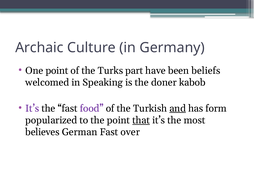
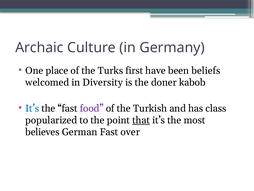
One point: point -> place
part: part -> first
Speaking: Speaking -> Diversity
It’s at (32, 108) colour: purple -> blue
and underline: present -> none
form: form -> class
